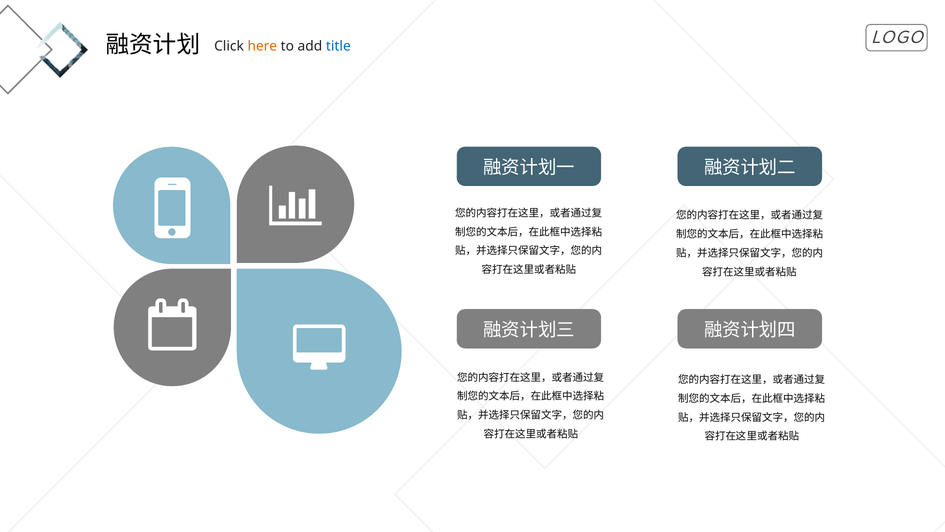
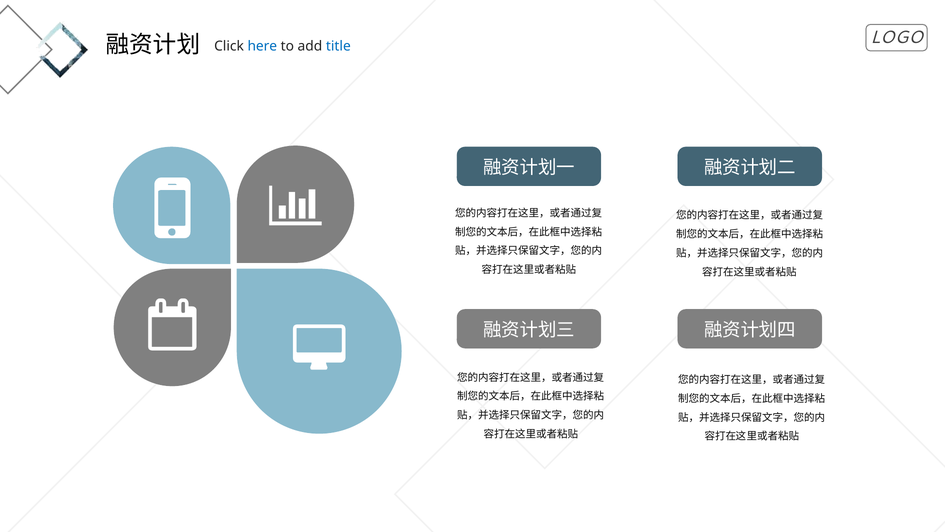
here colour: orange -> blue
